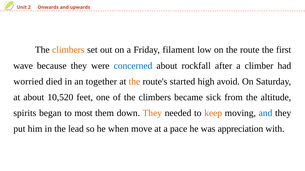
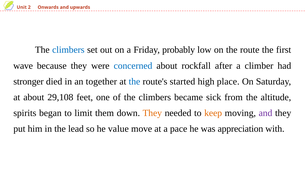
climbers at (68, 50) colour: orange -> blue
filament: filament -> probably
worried: worried -> stronger
the at (134, 82) colour: orange -> blue
avoid: avoid -> place
10,520: 10,520 -> 29,108
most: most -> limit
and at (265, 113) colour: blue -> purple
when: when -> value
